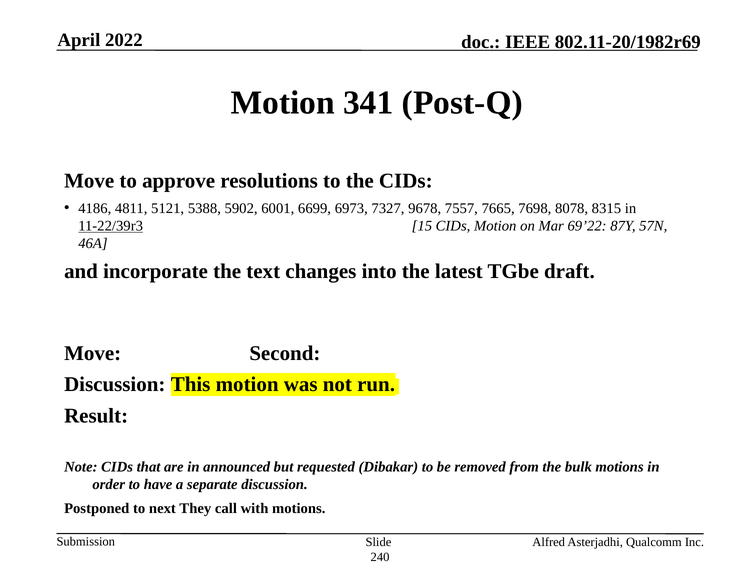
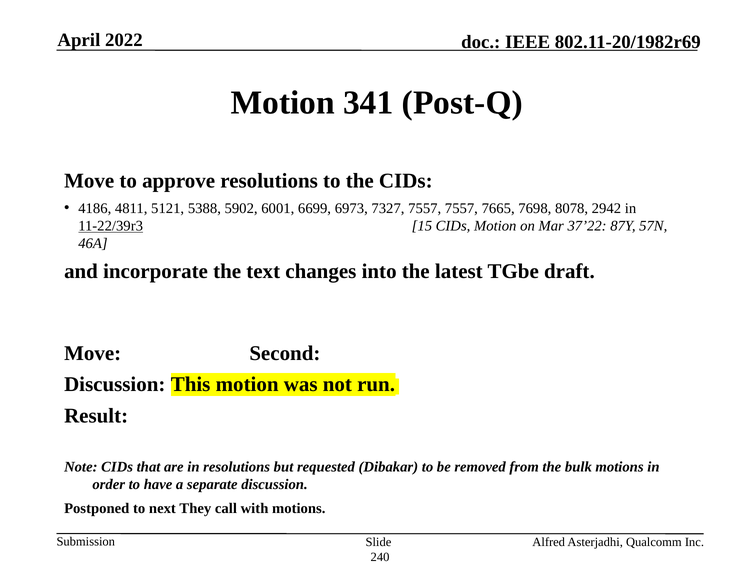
7327 9678: 9678 -> 7557
8315: 8315 -> 2942
69’22: 69’22 -> 37’22
in announced: announced -> resolutions
